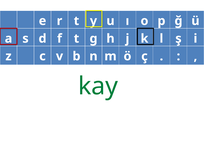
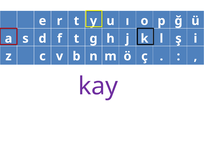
kay colour: green -> purple
